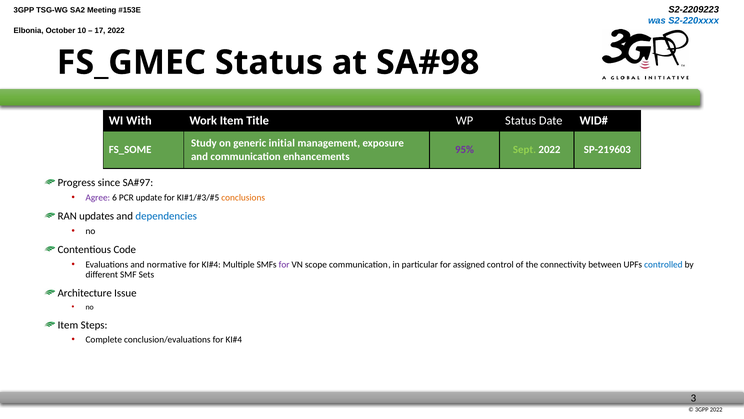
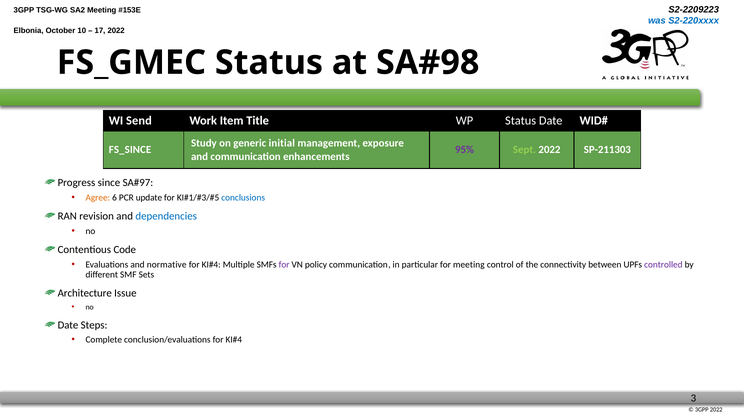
With: With -> Send
FS_SOME: FS_SOME -> FS_SINCE
SP-219603: SP-219603 -> SP-211303
Agree colour: purple -> orange
conclusions colour: orange -> blue
updates: updates -> revision
scope: scope -> policy
for assigned: assigned -> meeting
controlled colour: blue -> purple
Item at (68, 325): Item -> Date
